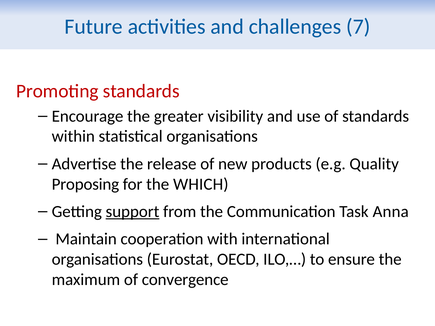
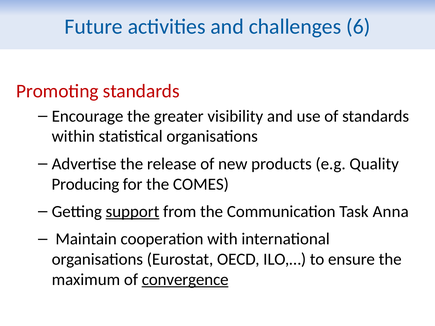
7: 7 -> 6
Proposing: Proposing -> Producing
WHICH: WHICH -> COMES
convergence underline: none -> present
